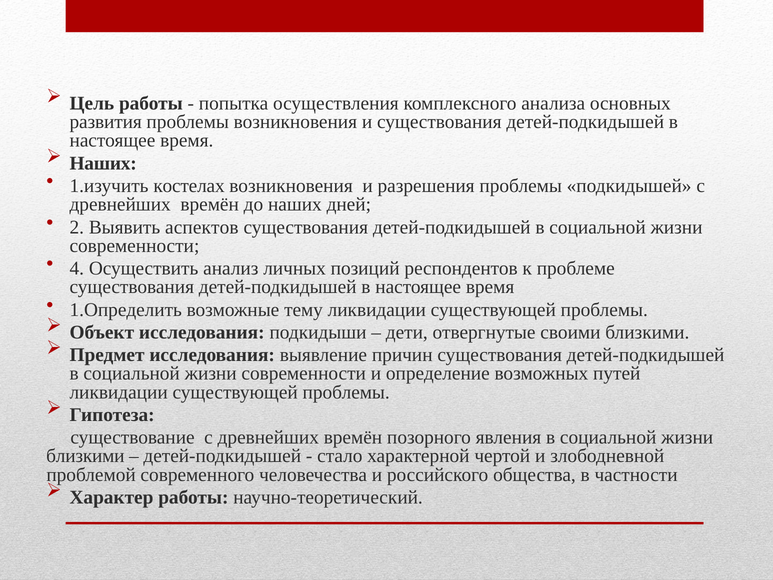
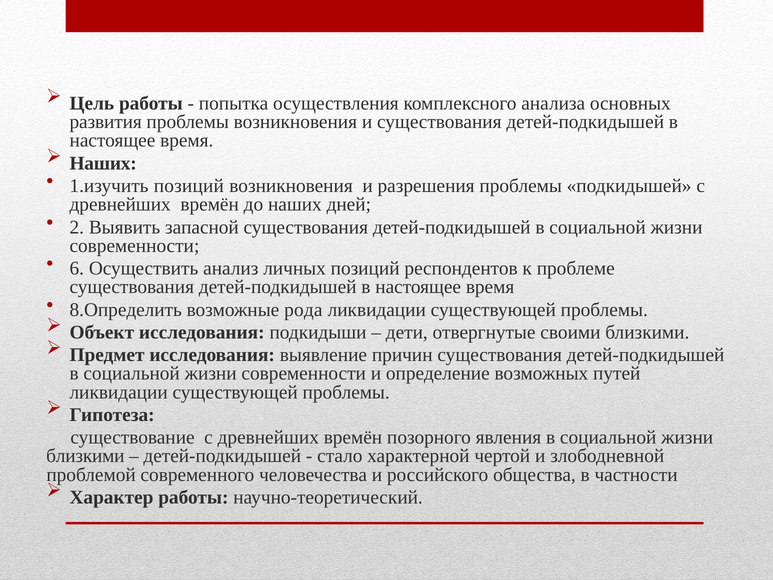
1.изучить костелах: костелах -> позиций
аспектов: аспектов -> запасной
4: 4 -> 6
1.Определить: 1.Определить -> 8.Определить
тему: тему -> рода
